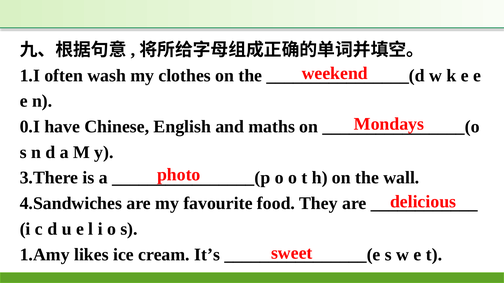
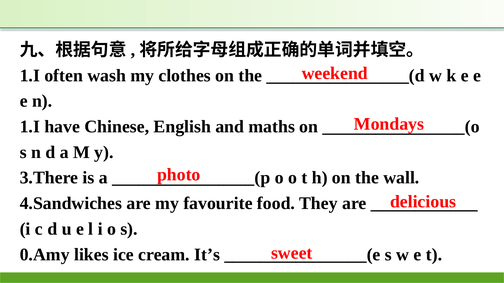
0.I at (30, 127): 0.I -> 1.I
1.Amy: 1.Amy -> 0.Amy
